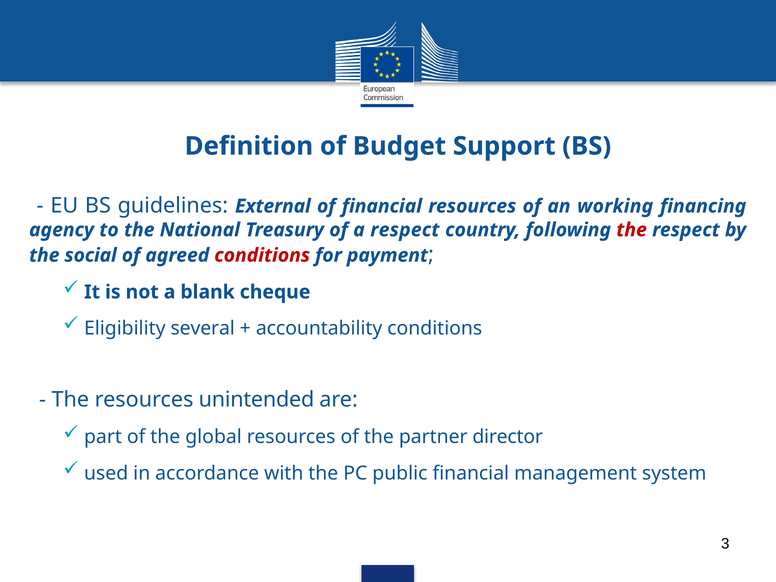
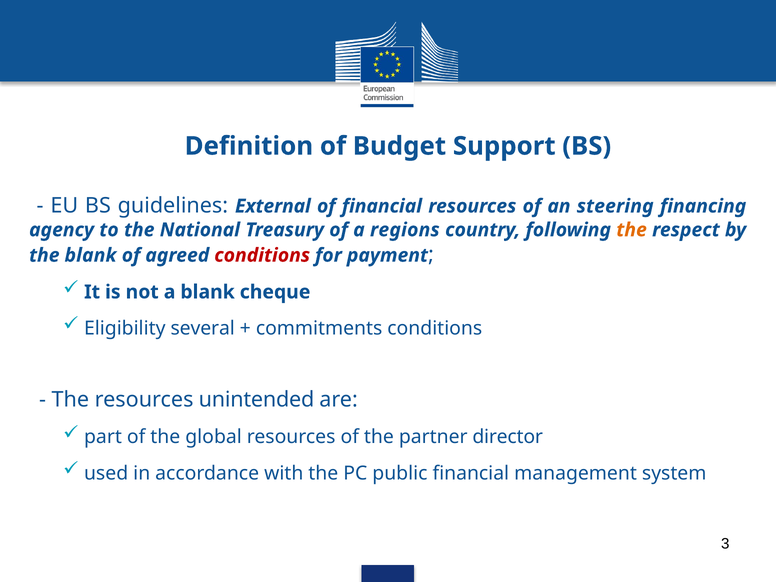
working: working -> steering
a respect: respect -> regions
the at (632, 230) colour: red -> orange
the social: social -> blank
accountability: accountability -> commitments
